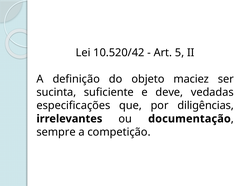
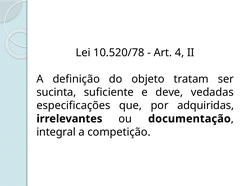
10.520/42: 10.520/42 -> 10.520/78
5: 5 -> 4
maciez: maciez -> tratam
diligências: diligências -> adquiridas
sempre: sempre -> integral
